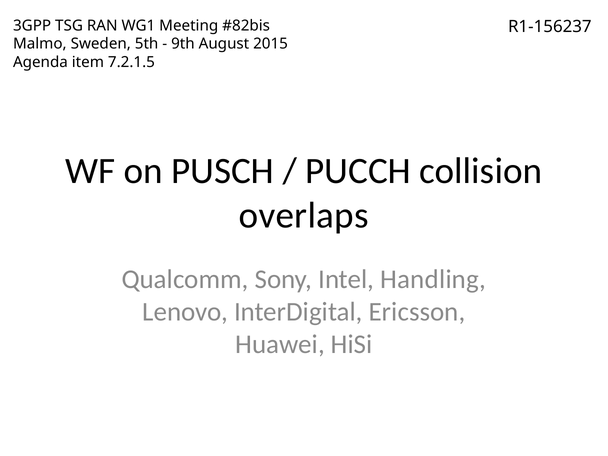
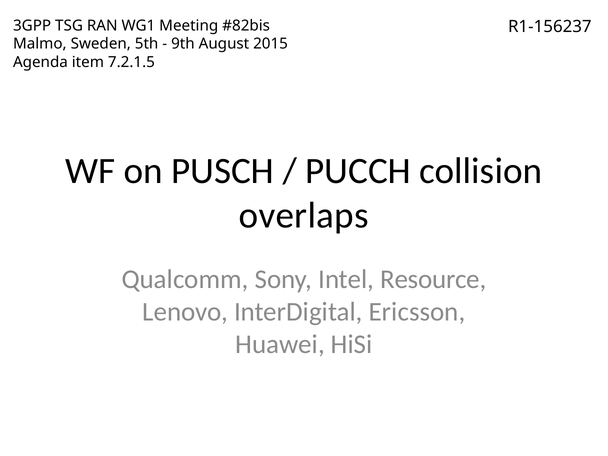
Handling: Handling -> Resource
